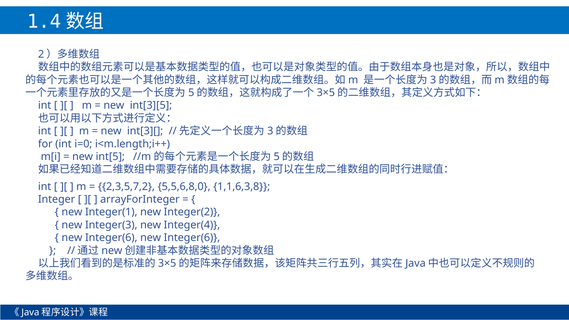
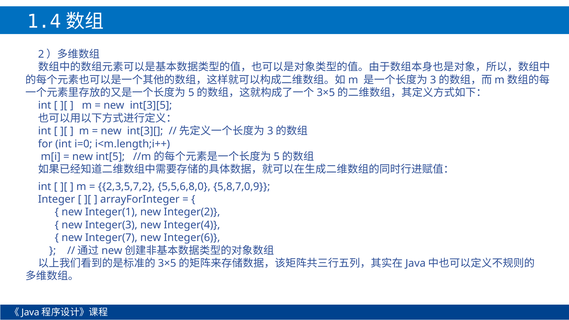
1,1,6,3,8: 1,1,6,3,8 -> 5,8,7,0,9
Integer(6 at (111, 238): Integer(6 -> Integer(7
